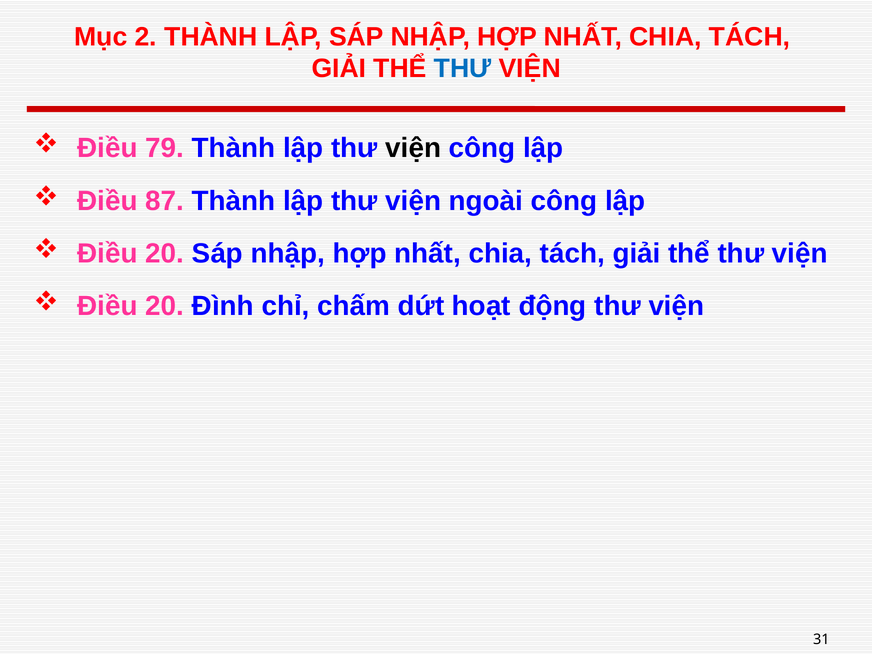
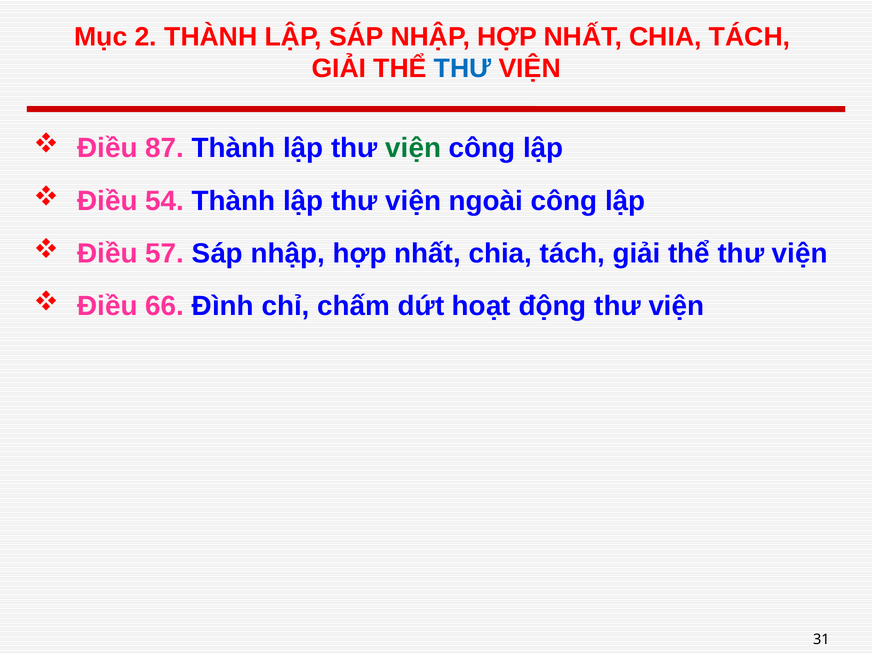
79: 79 -> 87
viện at (413, 148) colour: black -> green
87: 87 -> 54
20 at (165, 253): 20 -> 57
20 at (165, 306): 20 -> 66
